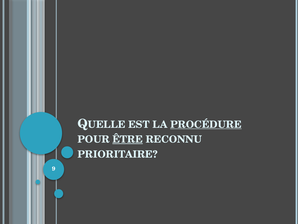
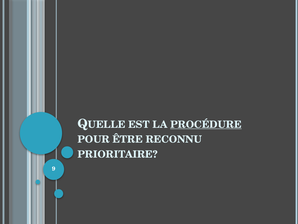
ÊTRE underline: present -> none
